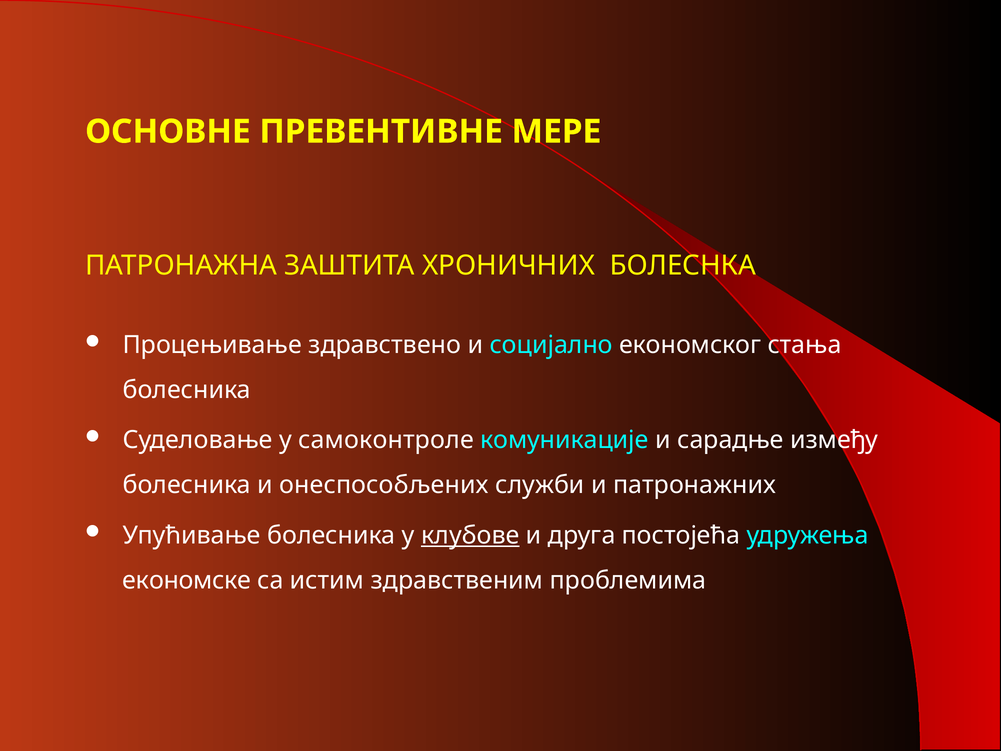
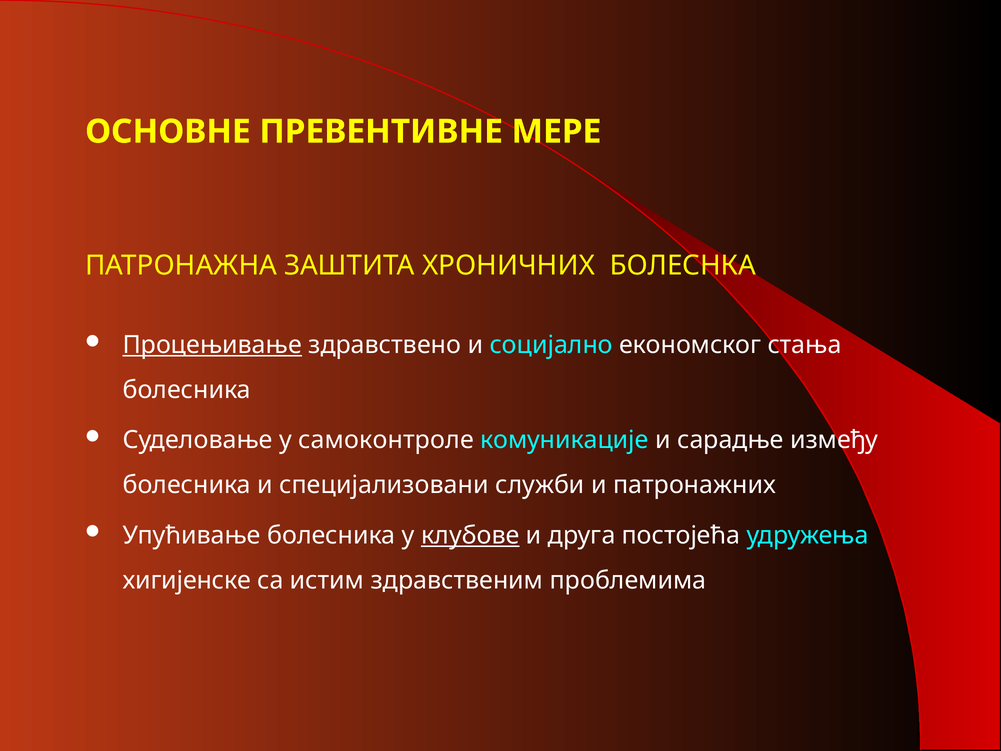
Процењивање underline: none -> present
онеспособљених: онеспособљених -> специјализовани
економске: економске -> хигијенске
